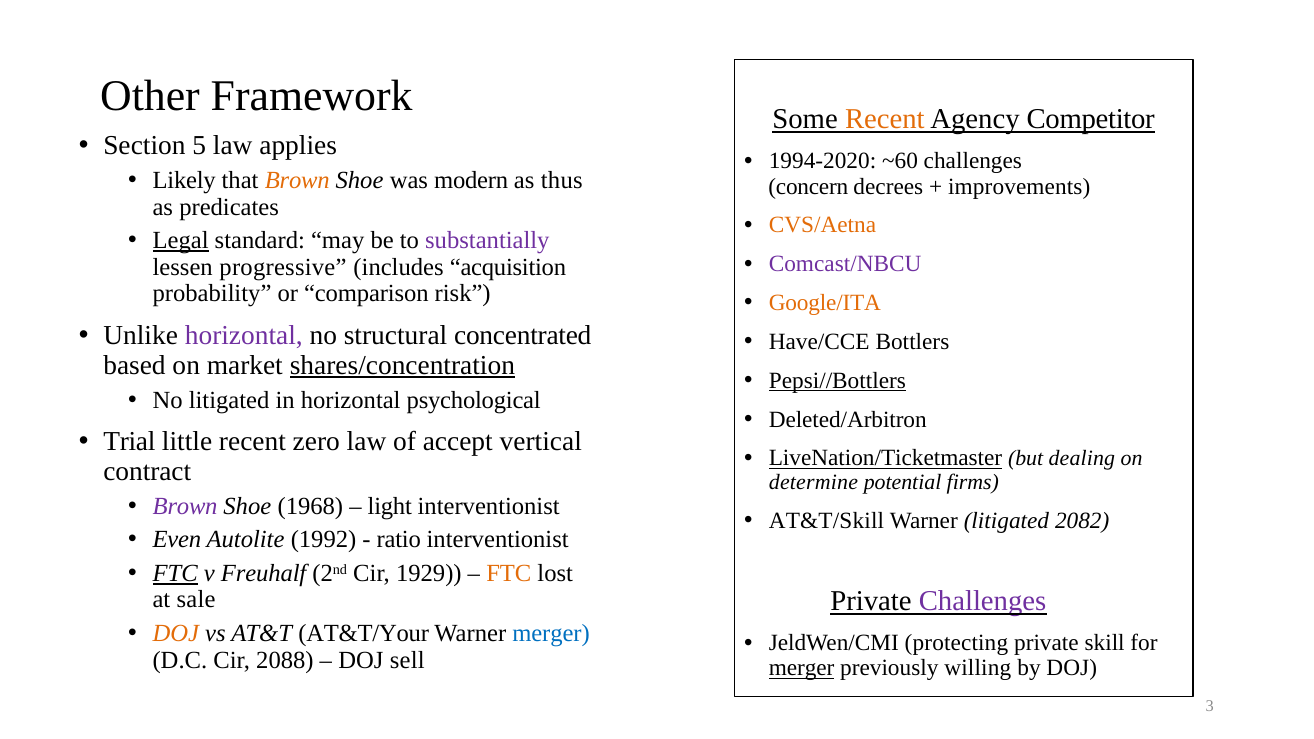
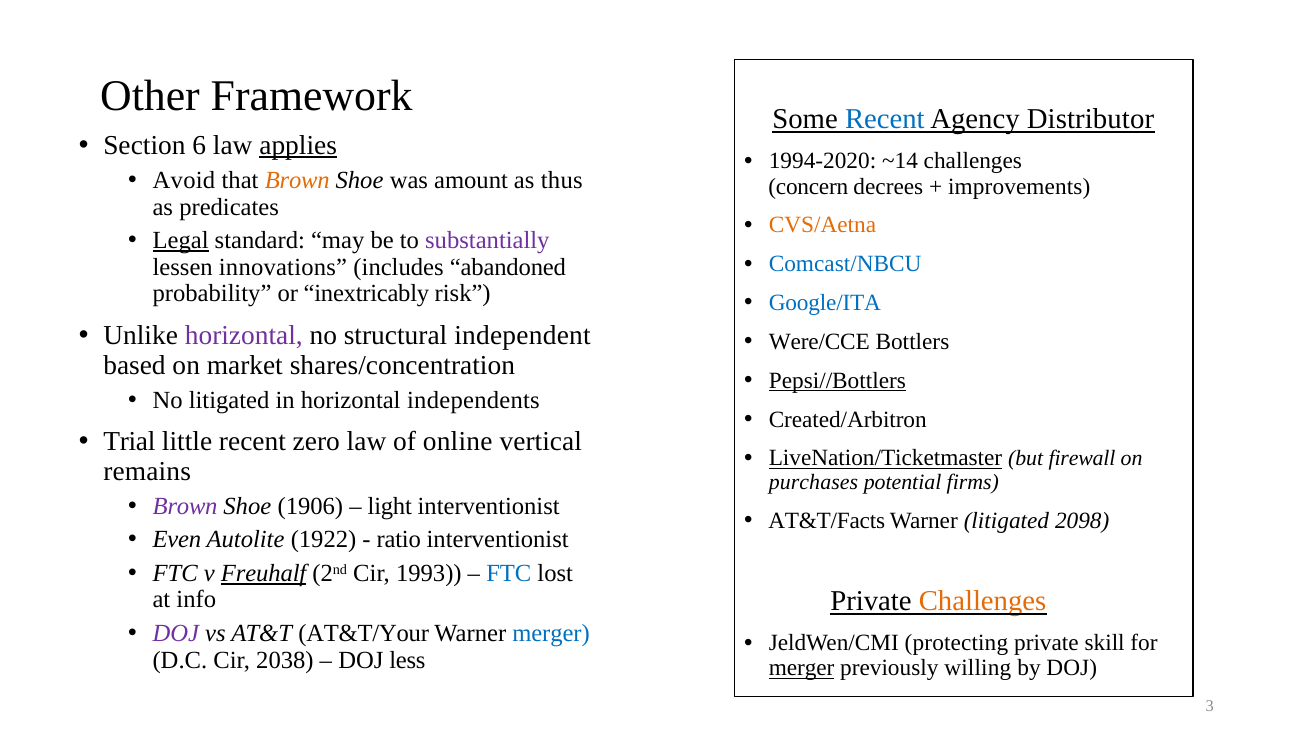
Recent at (885, 120) colour: orange -> blue
Competitor: Competitor -> Distributor
5: 5 -> 6
applies underline: none -> present
~60: ~60 -> ~14
Likely: Likely -> Avoid
modern: modern -> amount
Comcast/NBCU colour: purple -> blue
progressive: progressive -> innovations
acquisition: acquisition -> abandoned
comparison: comparison -> inextricably
Google/ITA colour: orange -> blue
concentrated: concentrated -> independent
Have/CCE: Have/CCE -> Were/CCE
shares/concentration underline: present -> none
psychological: psychological -> independents
Deleted/Arbitron: Deleted/Arbitron -> Created/Arbitron
accept: accept -> online
dealing: dealing -> firewall
contract: contract -> remains
determine: determine -> purchases
1968: 1968 -> 1906
AT&T/Skill: AT&T/Skill -> AT&T/Facts
2082: 2082 -> 2098
1992: 1992 -> 1922
FTC at (175, 573) underline: present -> none
Freuhalf underline: none -> present
1929: 1929 -> 1993
FTC at (509, 573) colour: orange -> blue
Challenges at (983, 601) colour: purple -> orange
sale: sale -> info
DOJ at (176, 633) colour: orange -> purple
2088: 2088 -> 2038
sell: sell -> less
